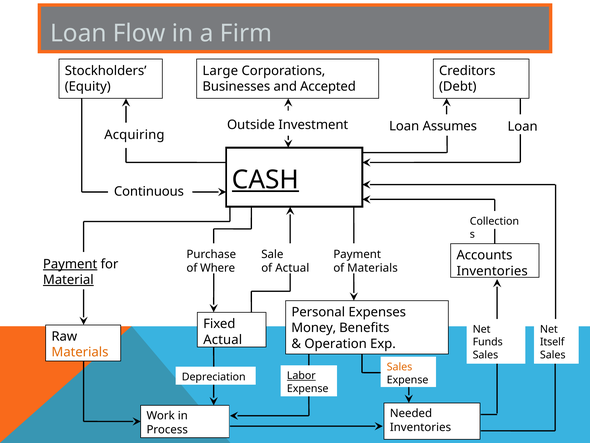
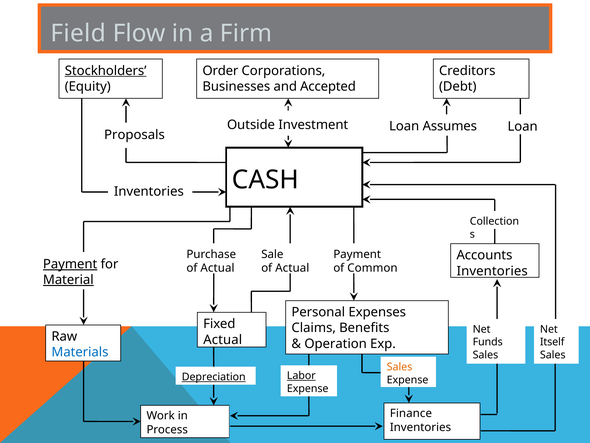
Loan at (78, 33): Loan -> Field
Stockholders underline: none -> present
Large: Large -> Order
Acquiring: Acquiring -> Proposals
CASH underline: present -> none
Continuous at (149, 191): Continuous -> Inventories
Where at (218, 268): Where -> Actual
of Materials: Materials -> Common
Money: Money -> Claims
Materials at (80, 352) colour: orange -> blue
Depreciation underline: none -> present
Needed: Needed -> Finance
